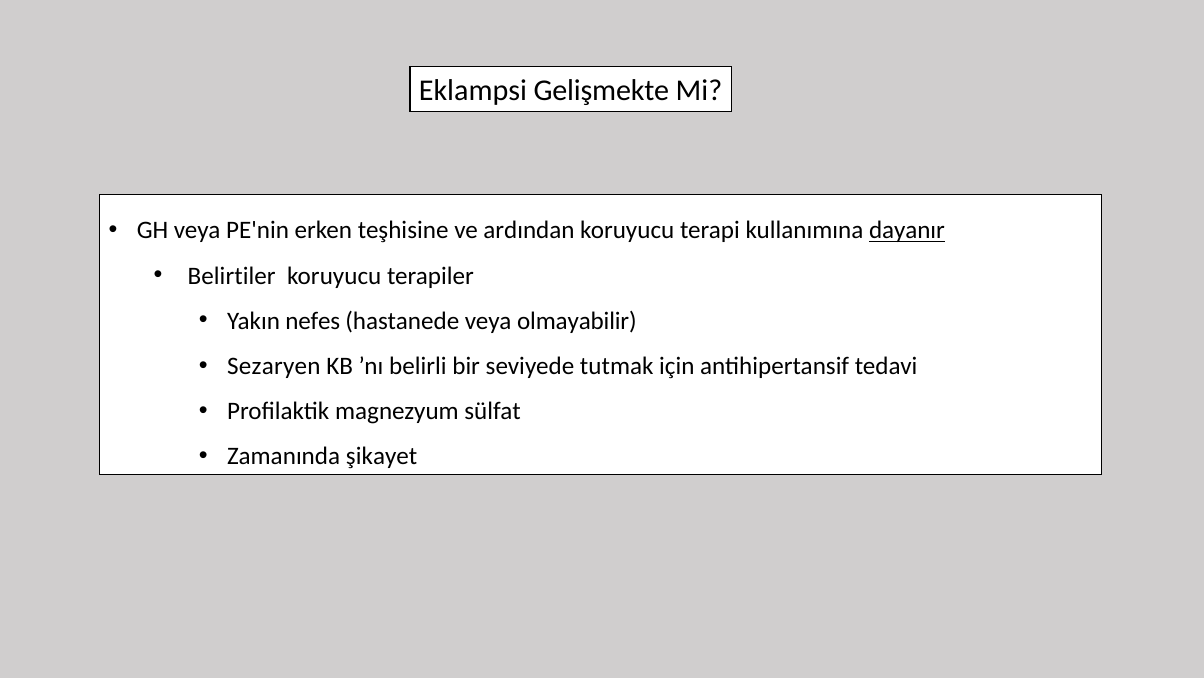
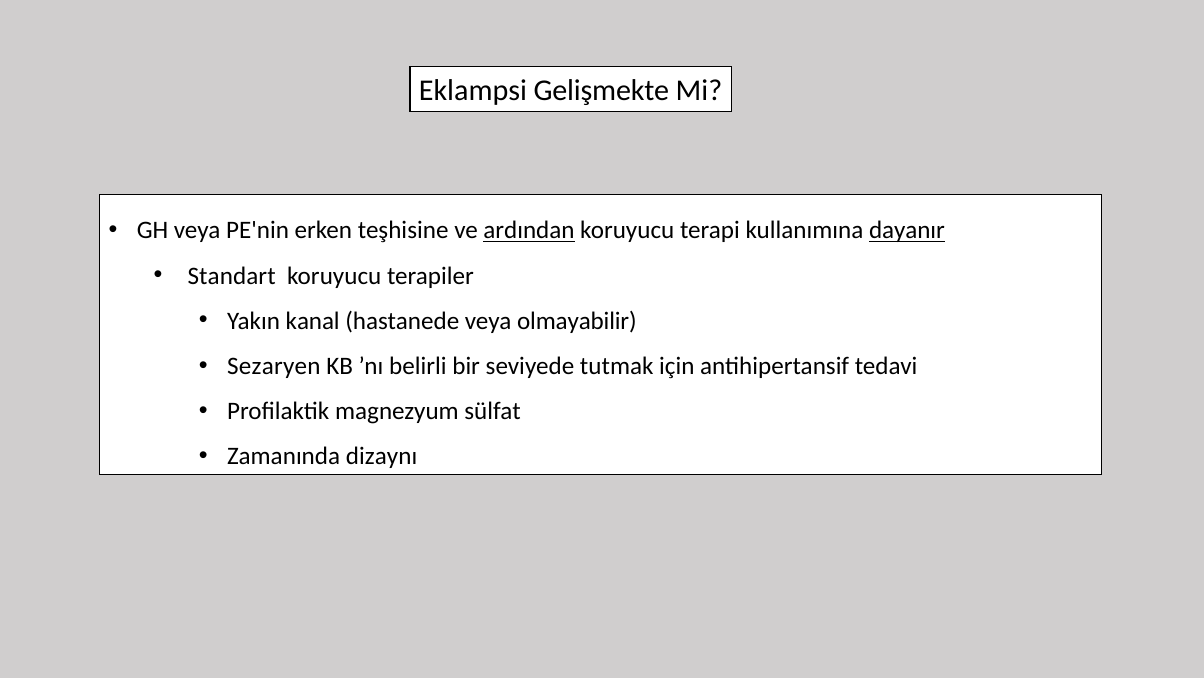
ardından underline: none -> present
Belirtiler: Belirtiler -> Standart
nefes: nefes -> kanal
şikayet: şikayet -> dizaynı
